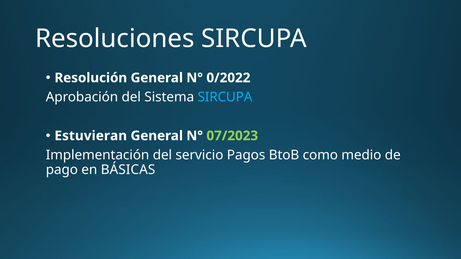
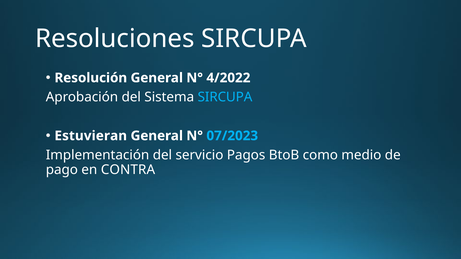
0/2022: 0/2022 -> 4/2022
07/2023 colour: light green -> light blue
BÁSICAS: BÁSICAS -> CONTRA
